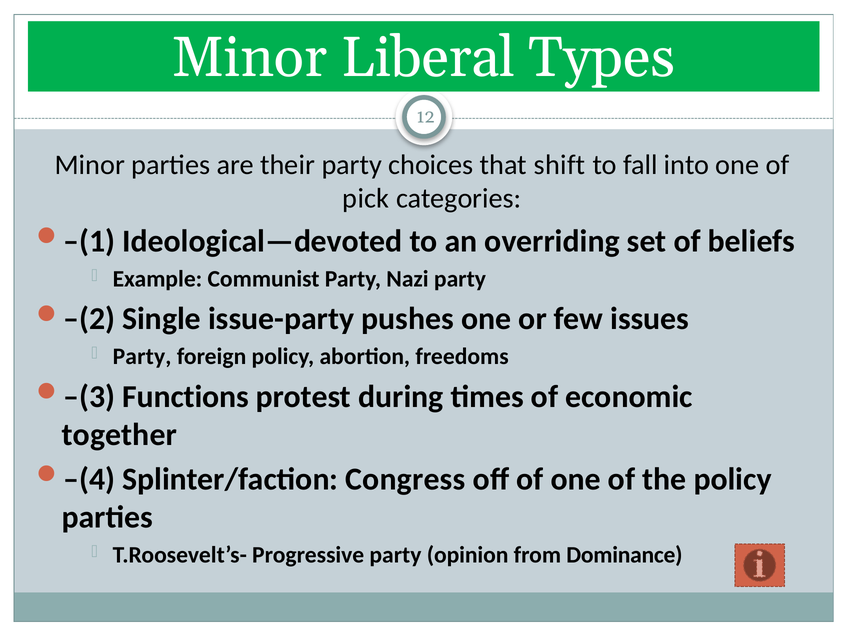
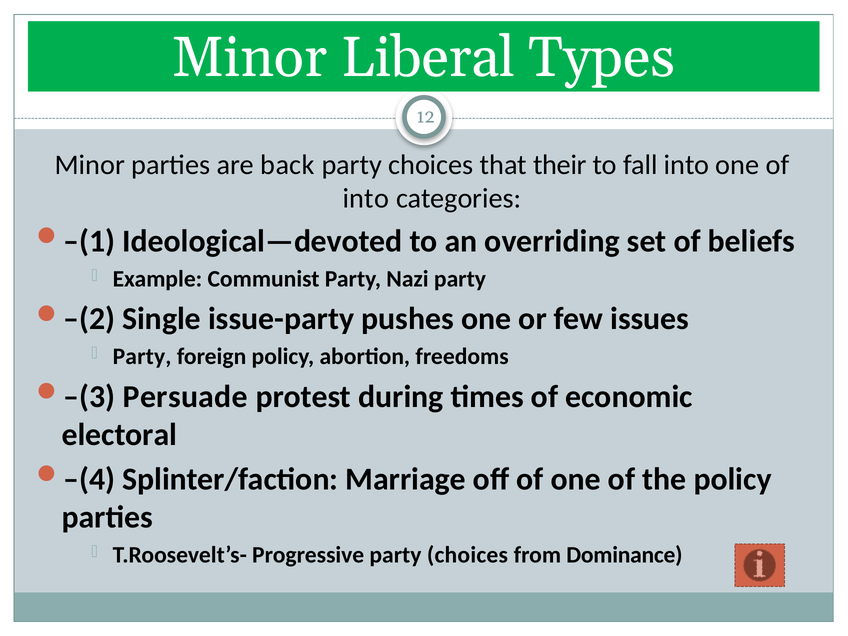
their: their -> back
shift: shift -> their
pick at (366, 199): pick -> into
Functions: Functions -> Persuade
together: together -> electoral
Congress: Congress -> Marriage
Progressive party opinion: opinion -> choices
